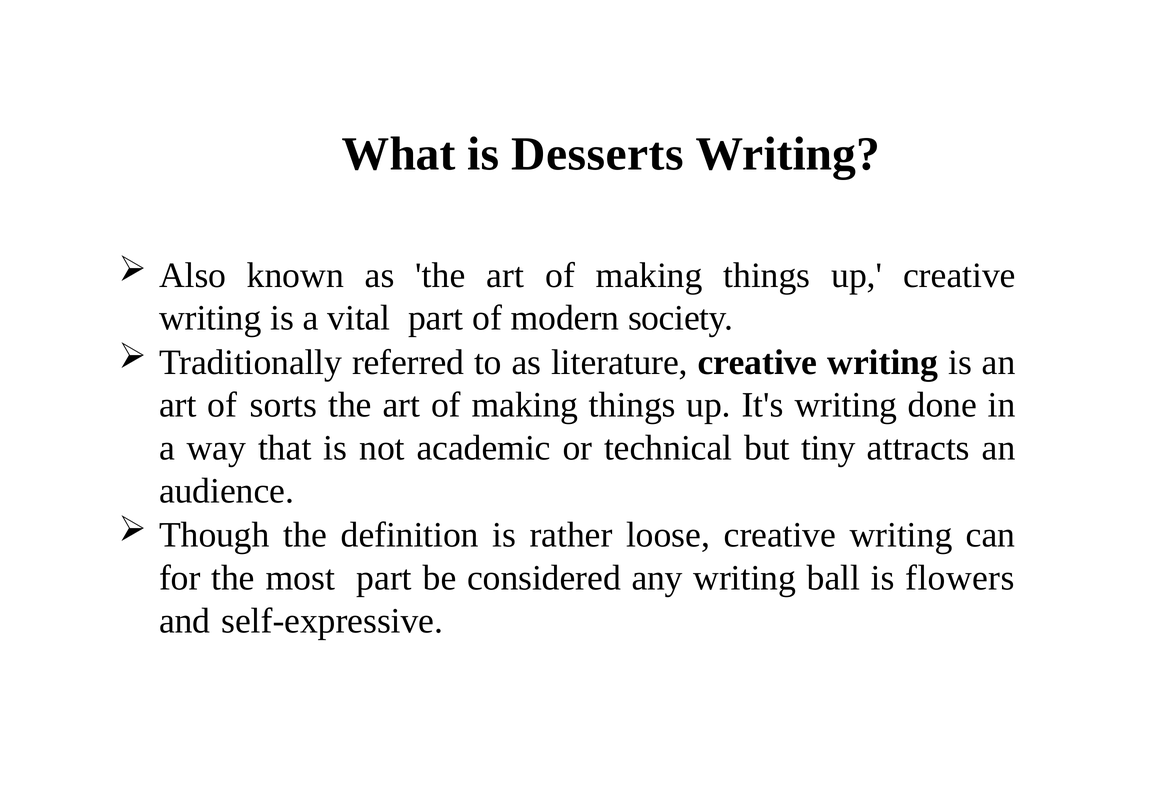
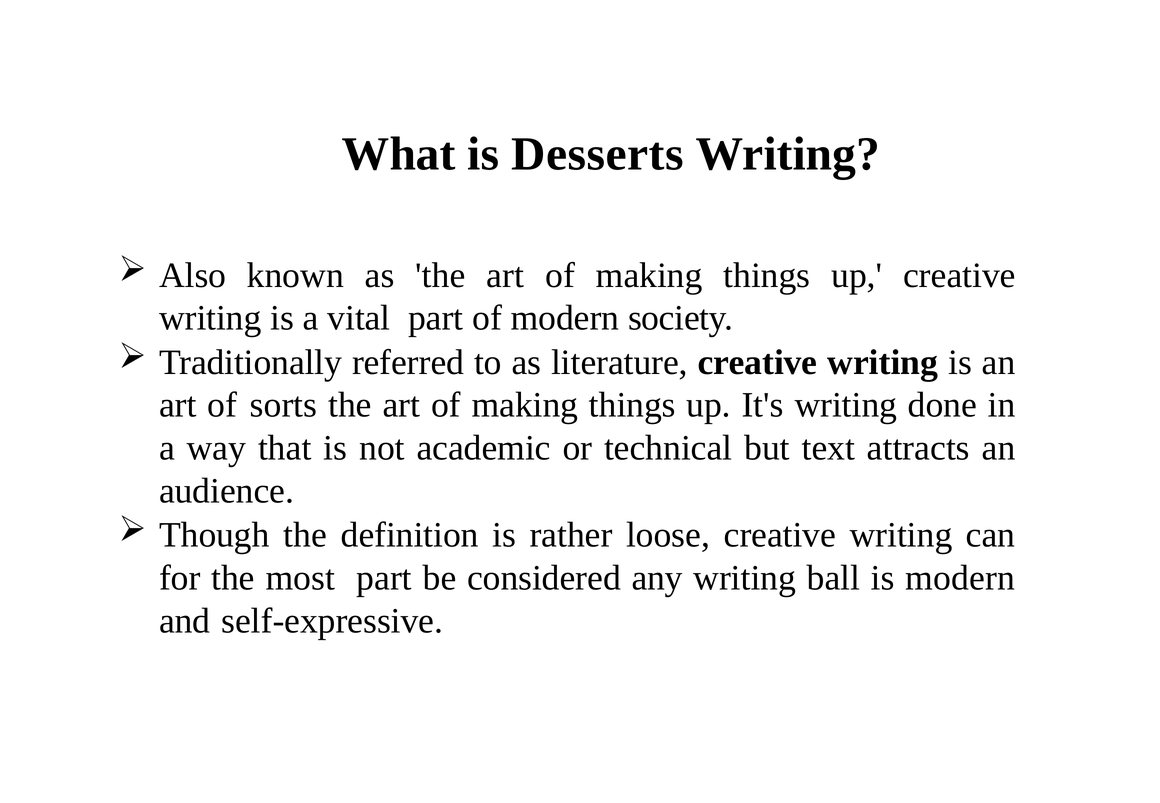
tiny: tiny -> text
is flowers: flowers -> modern
